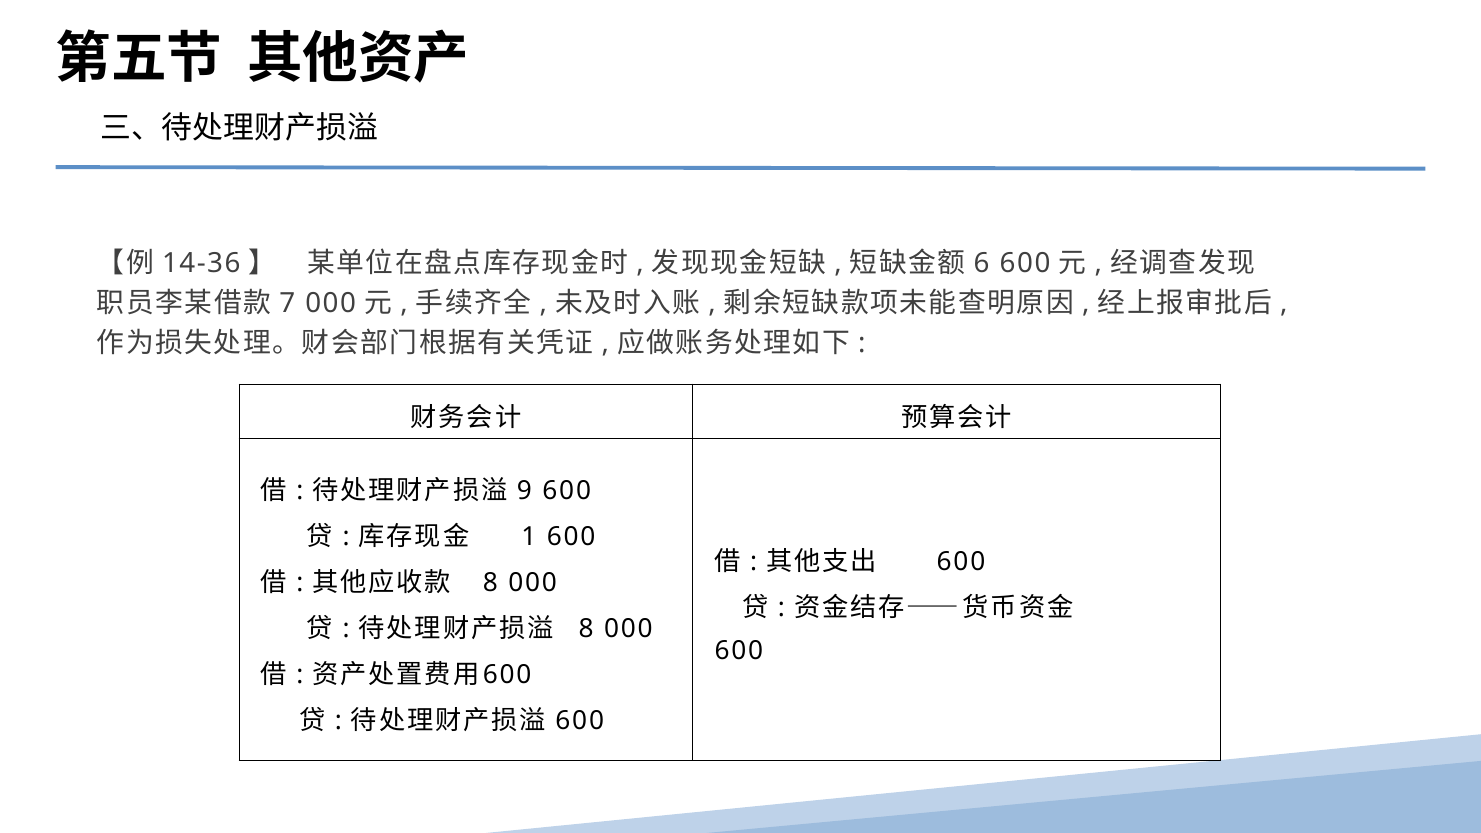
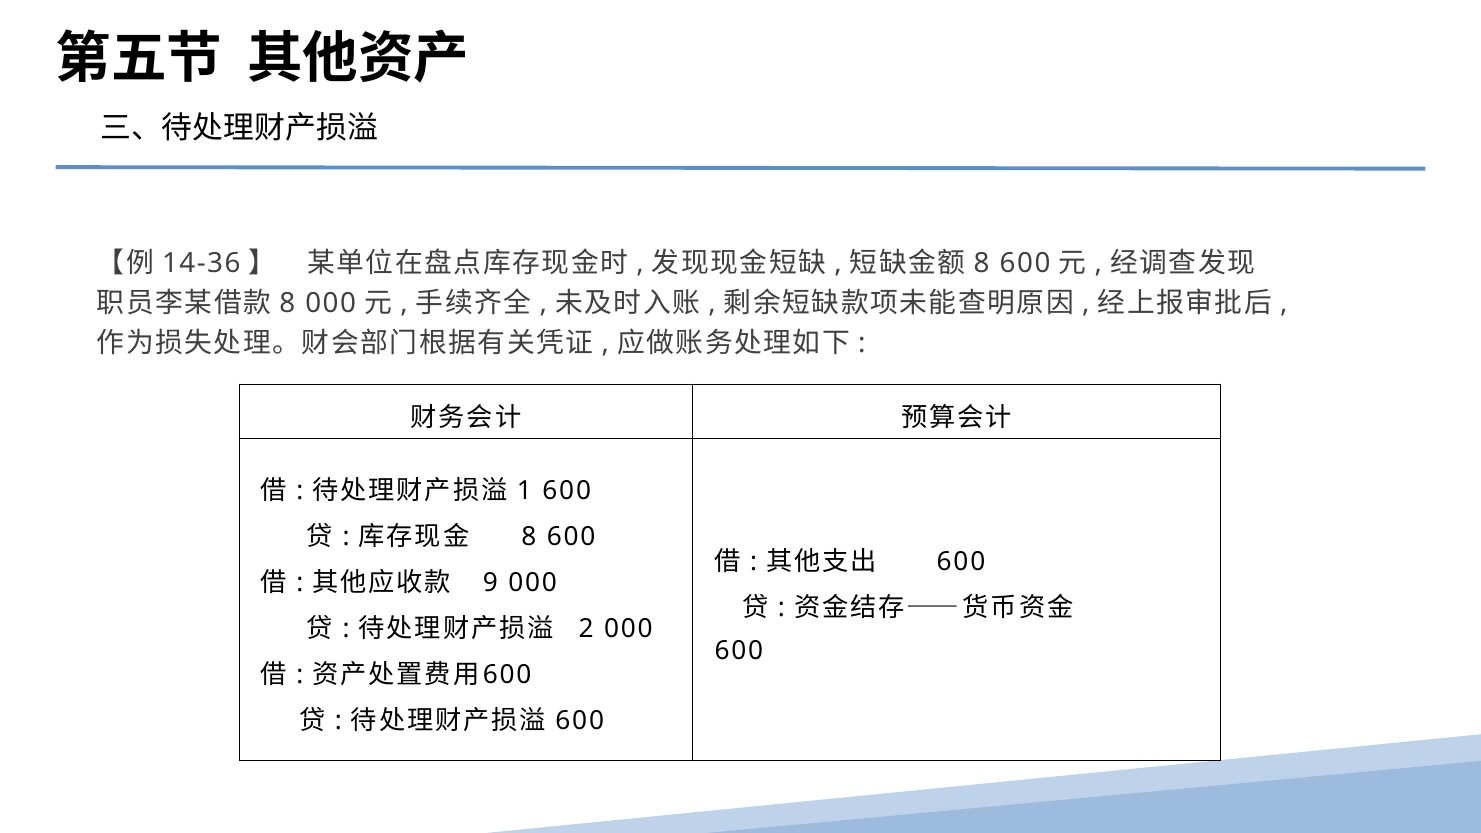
6 at (982, 263): 6 -> 8
7 at (287, 303): 7 -> 8
9: 9 -> 1
1 at (529, 537): 1 -> 8
8 at (490, 583): 8 -> 9
8 at (586, 629): 8 -> 2
